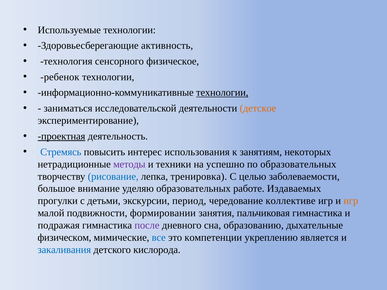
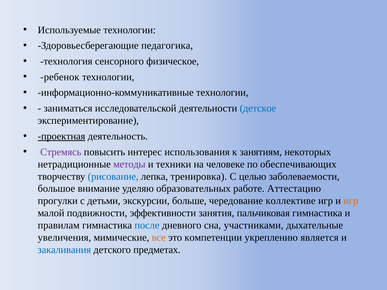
активность: активность -> педагогика
технологии at (222, 93) underline: present -> none
детское colour: orange -> blue
Стремясь colour: blue -> purple
успешно: успешно -> человеке
по образовательных: образовательных -> обеспечивающих
Издаваемых: Издаваемых -> Аттестацию
период: период -> больше
формировании: формировании -> эффективности
подражая: подражая -> правилам
после colour: purple -> blue
образованию: образованию -> участниками
физическом: физическом -> увеличения
все colour: blue -> orange
кислорода: кислорода -> предметах
